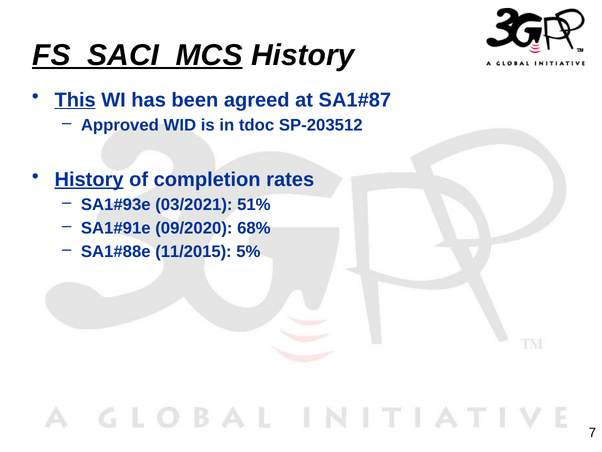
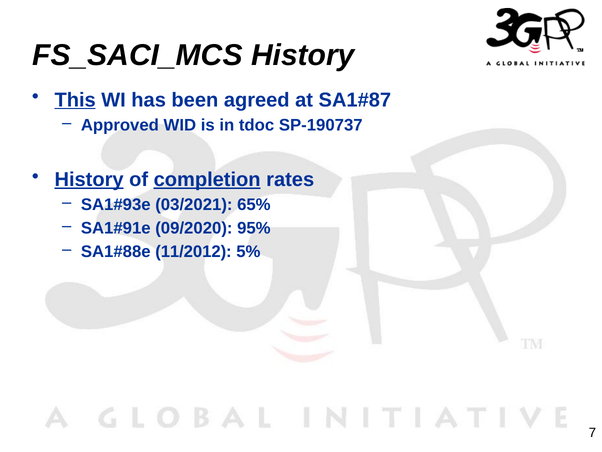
FS_SACI_MCS underline: present -> none
SP-203512: SP-203512 -> SP-190737
completion underline: none -> present
51%: 51% -> 65%
68%: 68% -> 95%
11/2015: 11/2015 -> 11/2012
